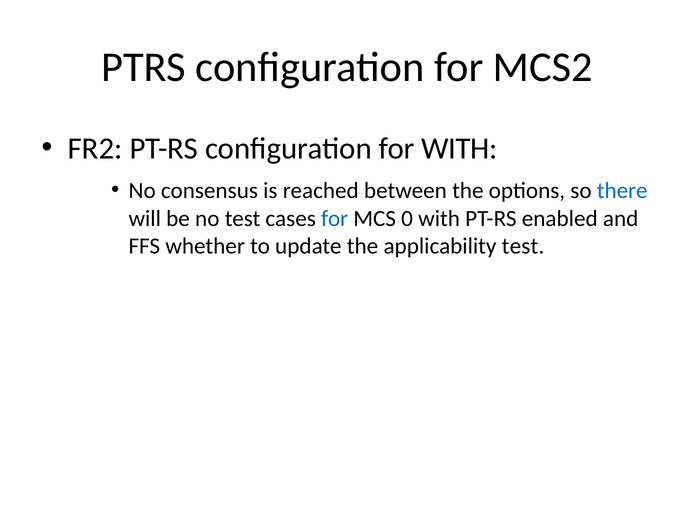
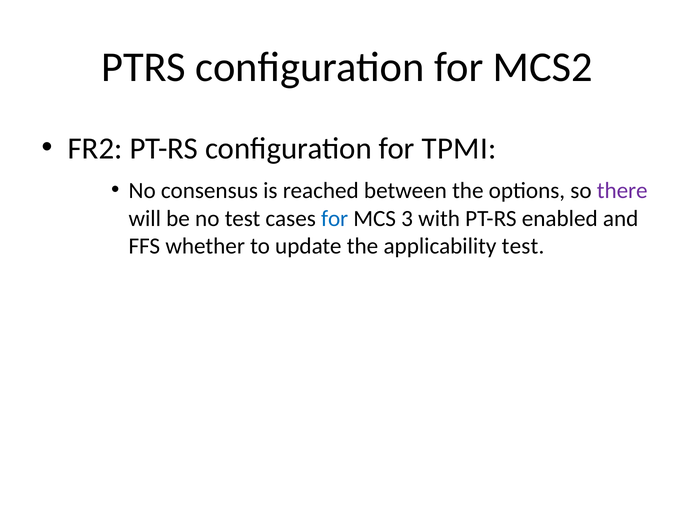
for WITH: WITH -> TPMI
there colour: blue -> purple
0: 0 -> 3
